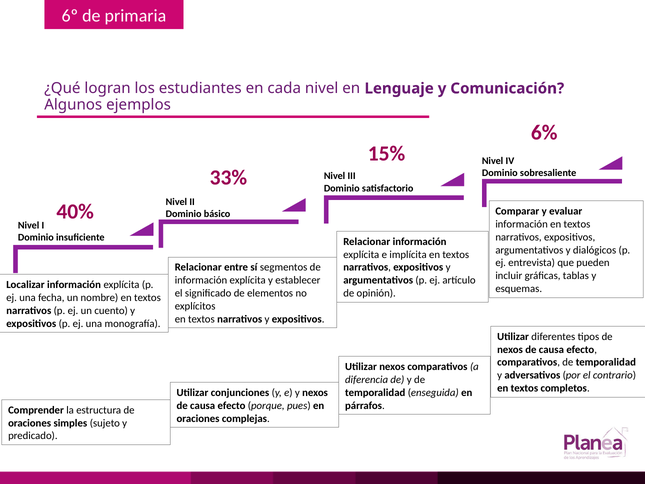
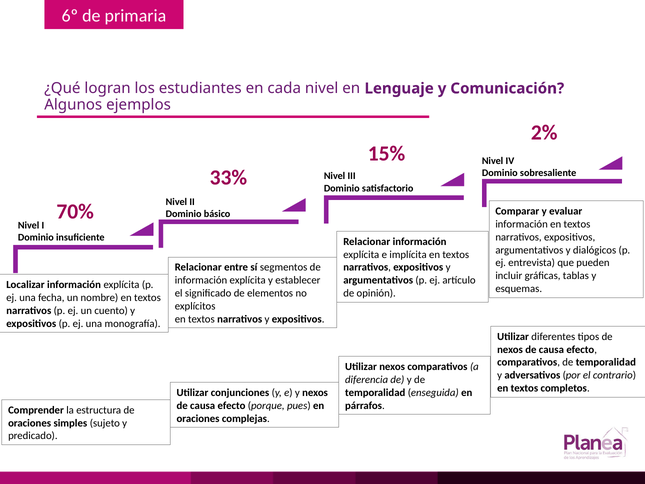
6%: 6% -> 2%
40%: 40% -> 70%
